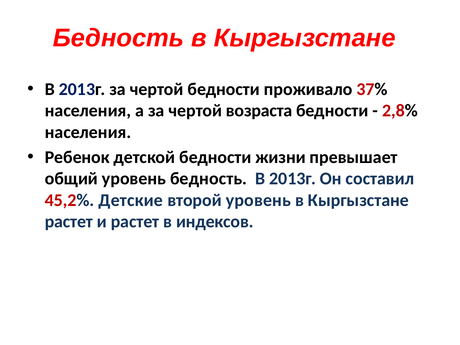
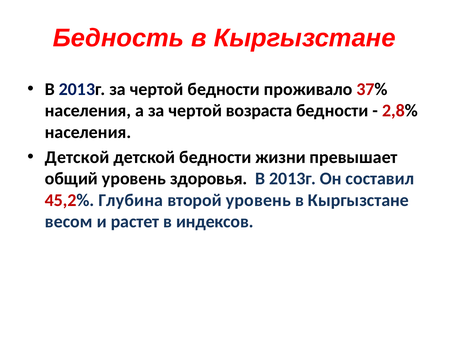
Ребенок at (77, 157): Ребенок -> Детской
уровень бедность: бедность -> здоровья
Детские: Детские -> Глубина
растет at (69, 222): растет -> весом
